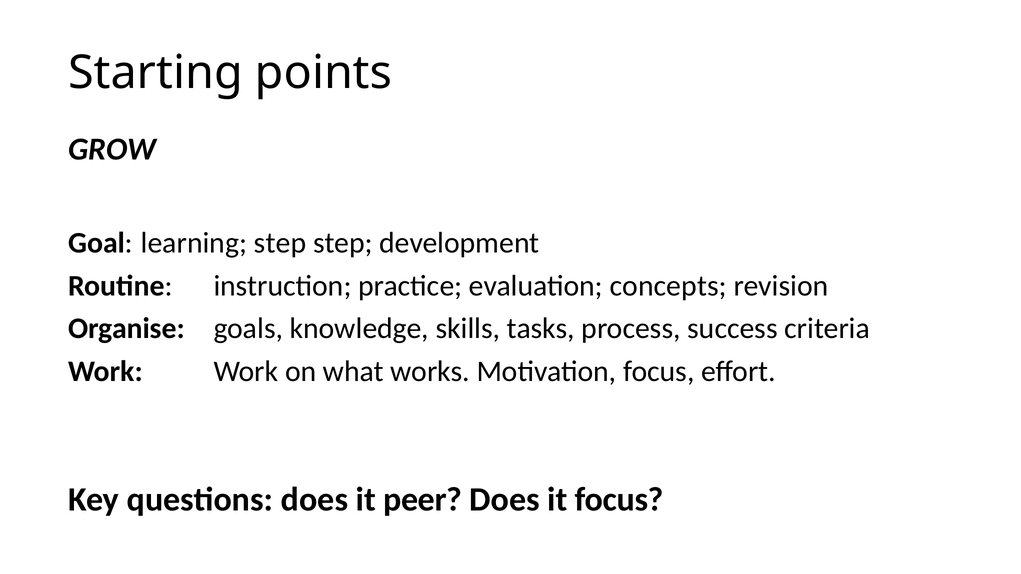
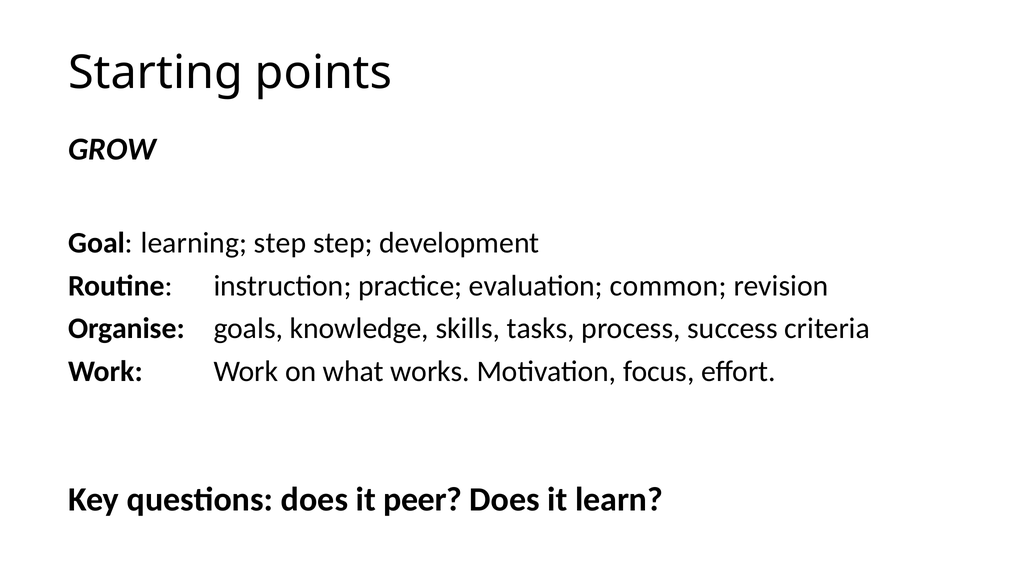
concepts: concepts -> common
it focus: focus -> learn
